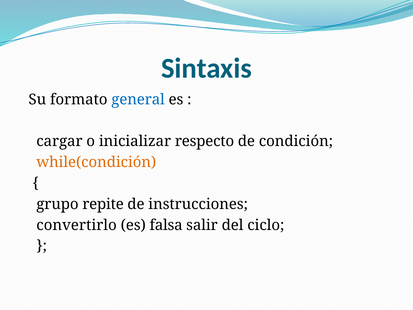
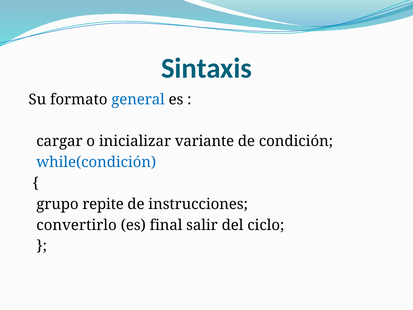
respecto: respecto -> variante
while(condición colour: orange -> blue
falsa: falsa -> final
